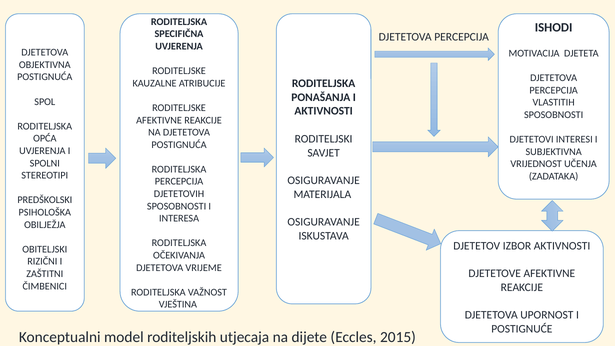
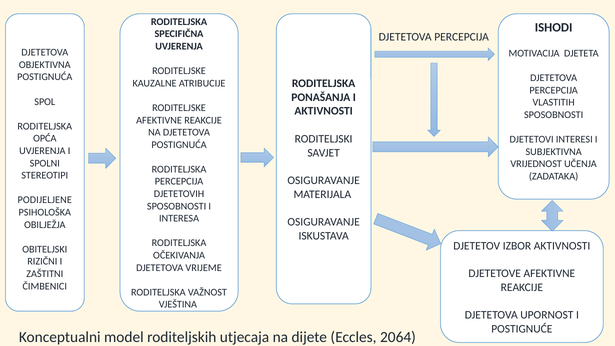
PREDŠKOLSKI: PREDŠKOLSKI -> PODIJELJENE
2015: 2015 -> 2064
